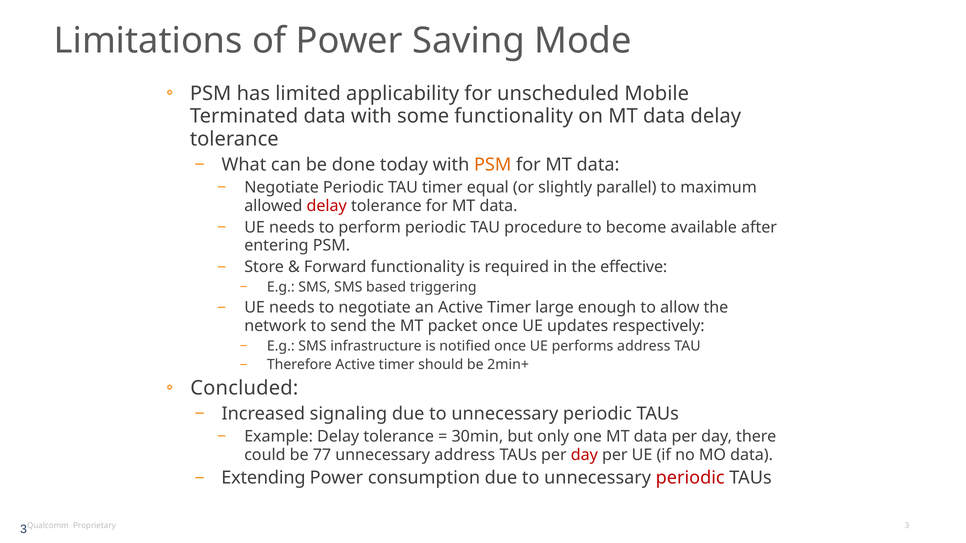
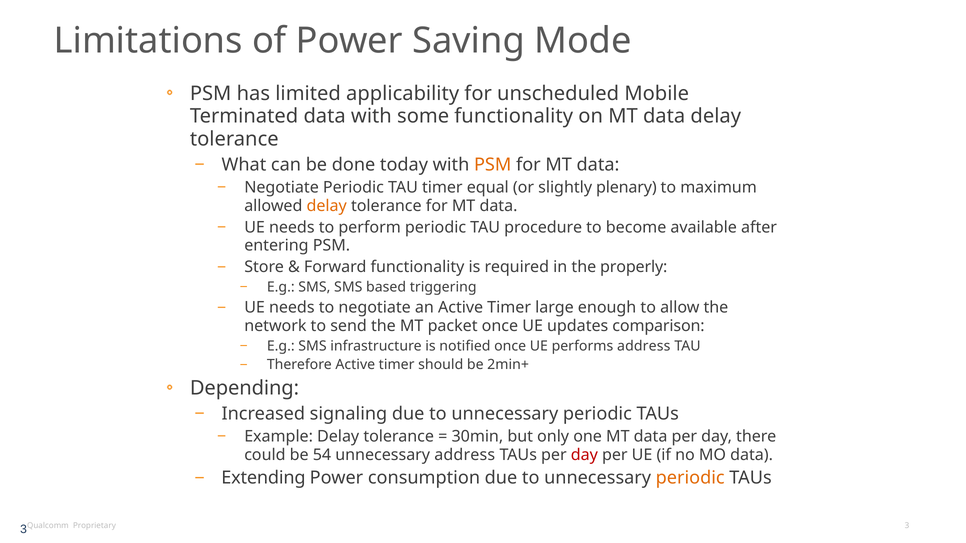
parallel: parallel -> plenary
delay at (327, 206) colour: red -> orange
effective: effective -> properly
respectively: respectively -> comparison
Concluded: Concluded -> Depending
77: 77 -> 54
periodic at (690, 478) colour: red -> orange
